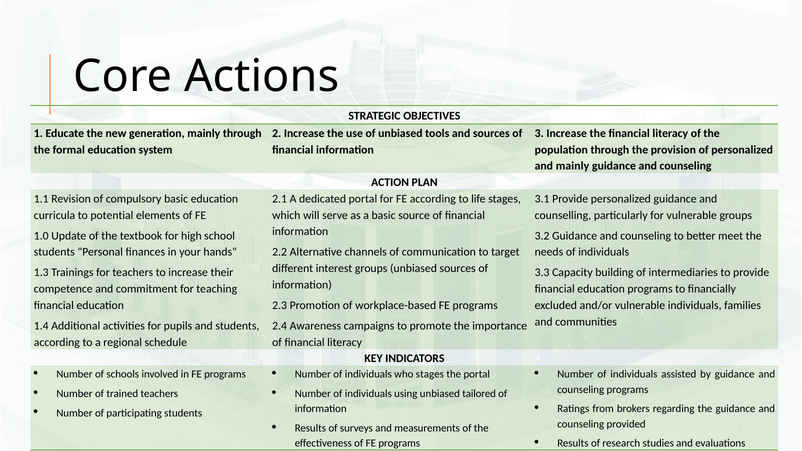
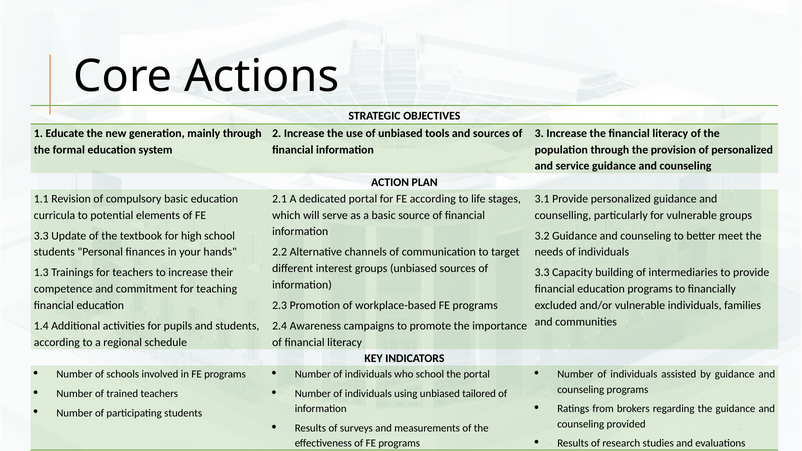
and mainly: mainly -> service
1.0 at (41, 236): 1.0 -> 3.3
who stages: stages -> school
